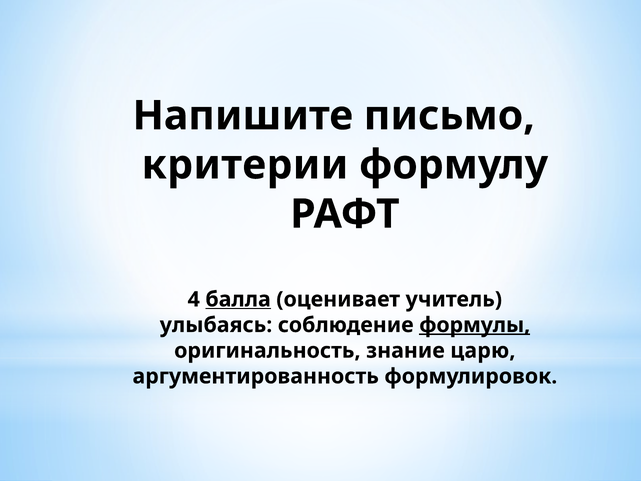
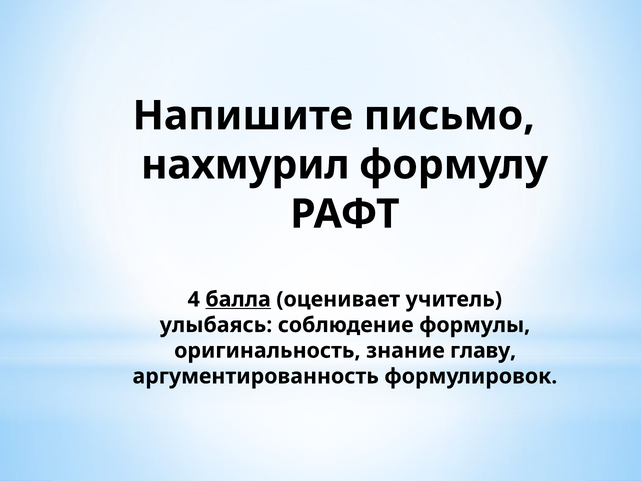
критерии: критерии -> нахмурил
формулы underline: present -> none
царю: царю -> главу
